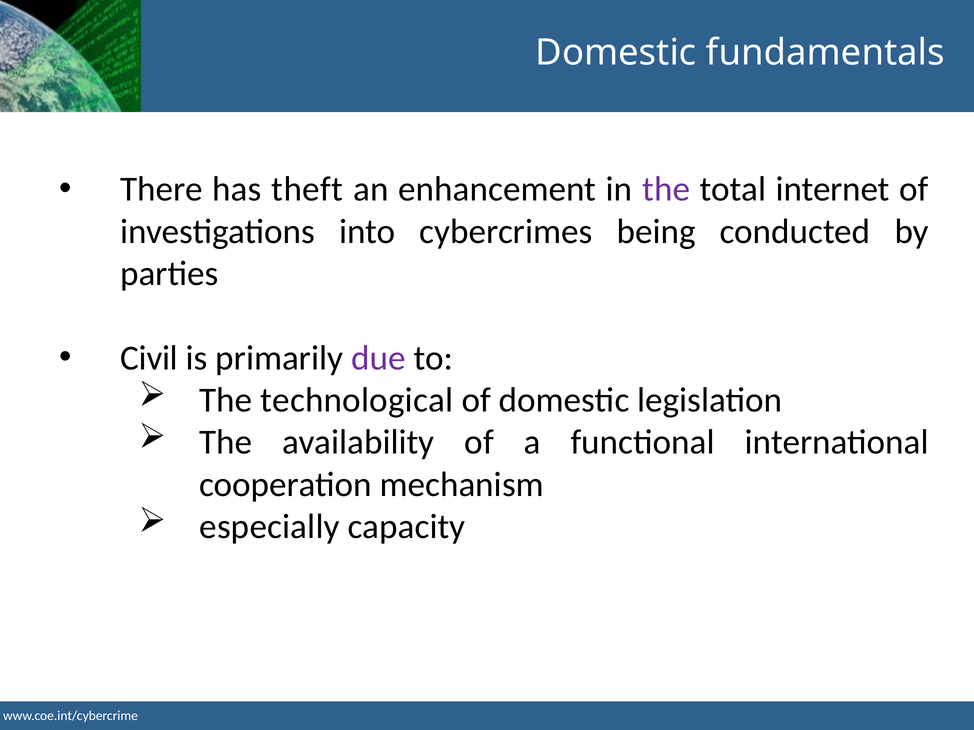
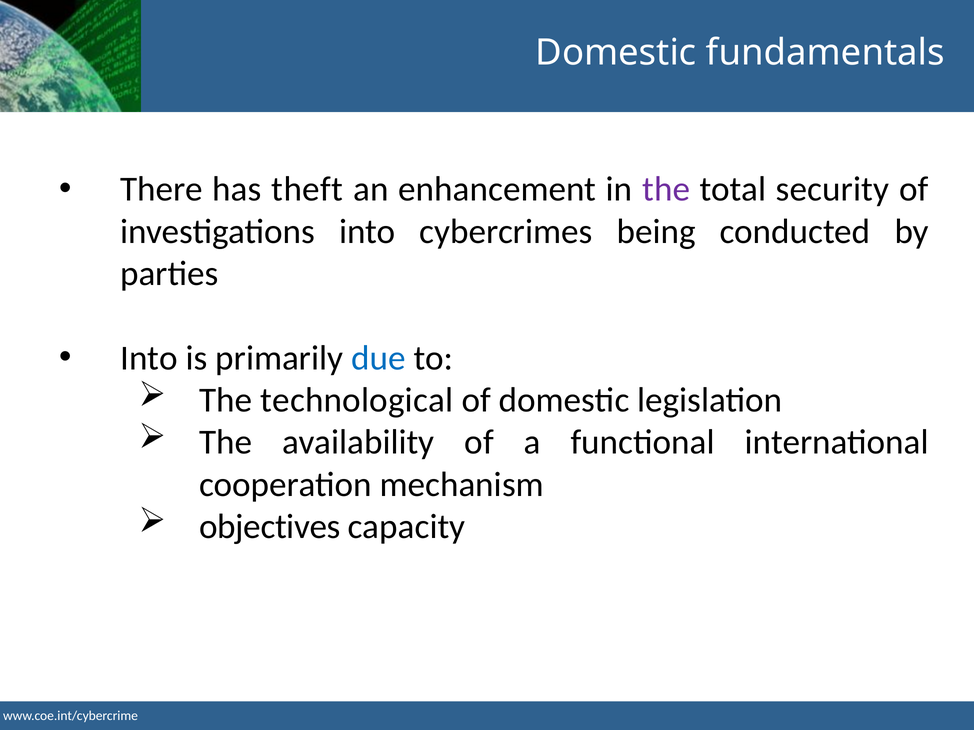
internet: internet -> security
Civil at (149, 358): Civil -> Into
due colour: purple -> blue
especially: especially -> objectives
